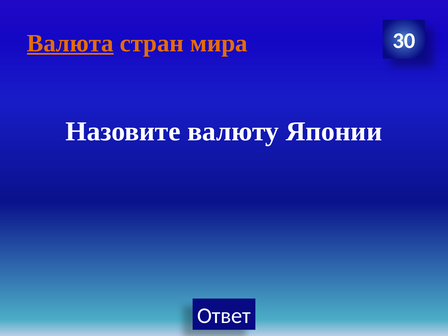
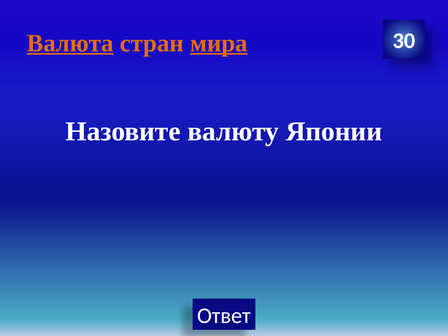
мира underline: none -> present
